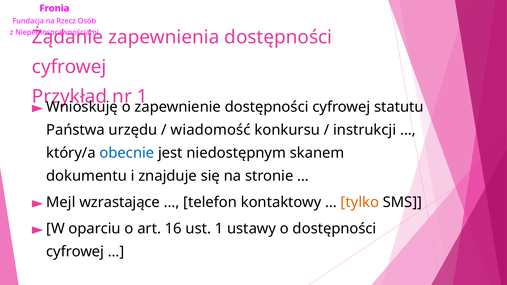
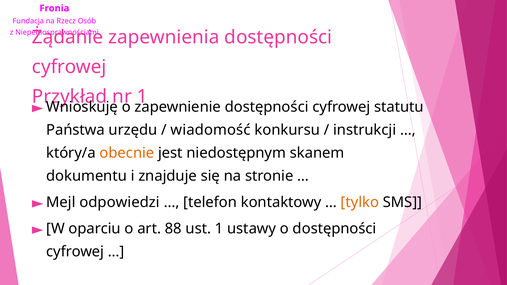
obecnie colour: blue -> orange
wzrastające: wzrastające -> odpowiedzi
16: 16 -> 88
